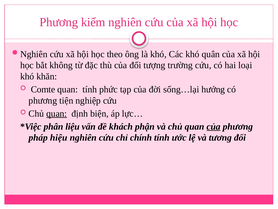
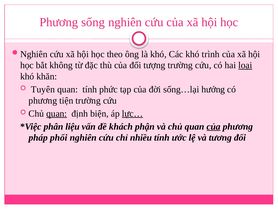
kiểm: kiểm -> sống
quân: quân -> trình
loại underline: none -> present
Comte: Comte -> Tuyên
tiện nghiệp: nghiệp -> trường
lực… underline: none -> present
hiệu: hiệu -> phối
chính: chính -> nhiều
